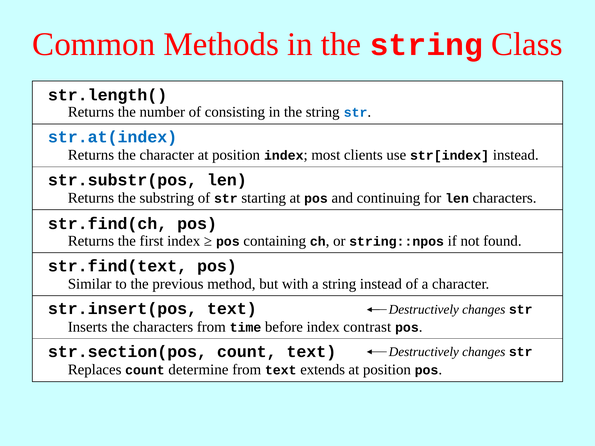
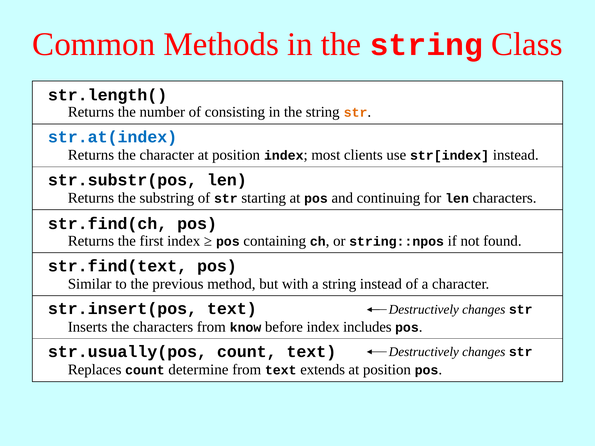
str at (356, 113) colour: blue -> orange
time: time -> know
contrast: contrast -> includes
str.section(pos: str.section(pos -> str.usually(pos
